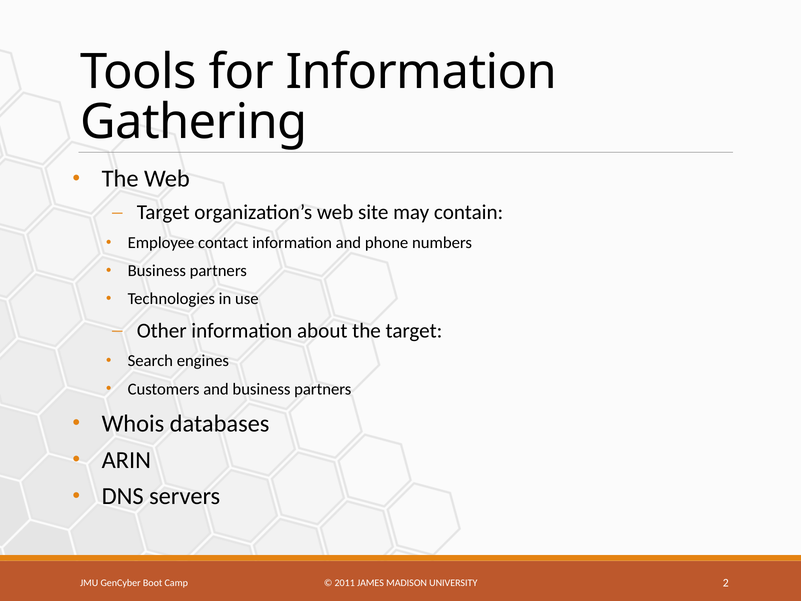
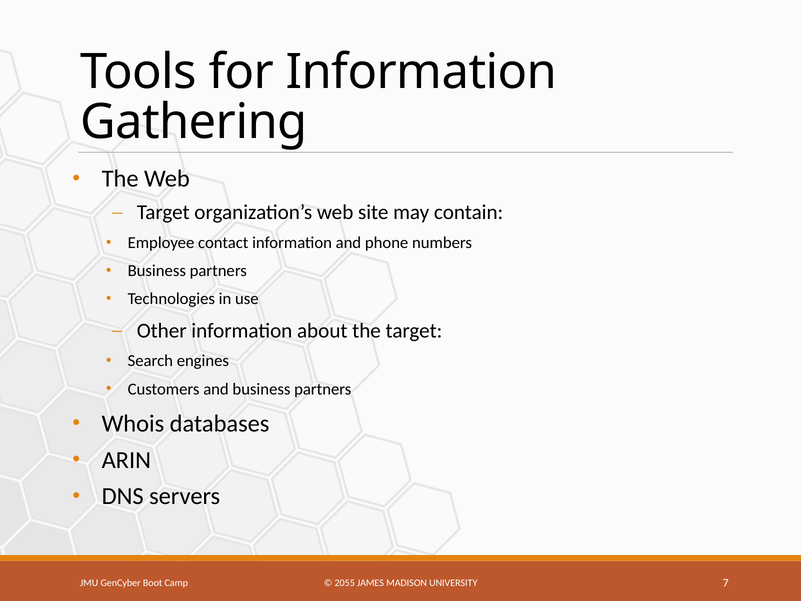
2011: 2011 -> 2055
2: 2 -> 7
